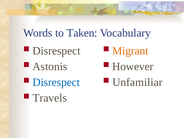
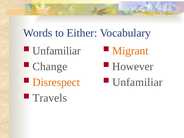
Taken: Taken -> Either
Disrespect at (56, 51): Disrespect -> Unfamiliar
Astonis: Astonis -> Change
Disrespect at (56, 82) colour: blue -> orange
